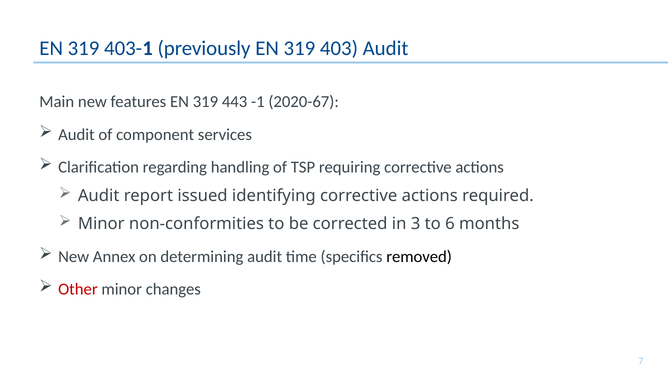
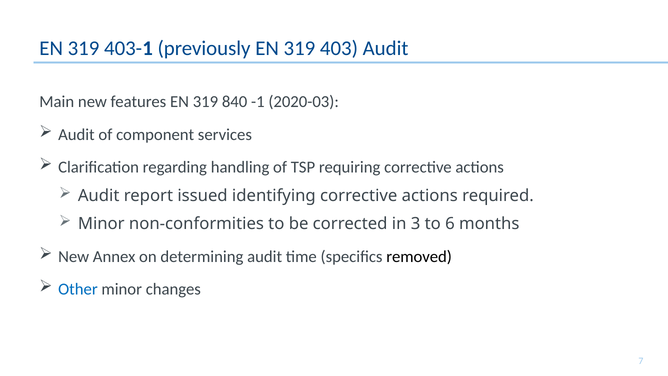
443: 443 -> 840
2020-67: 2020-67 -> 2020-03
Other colour: red -> blue
